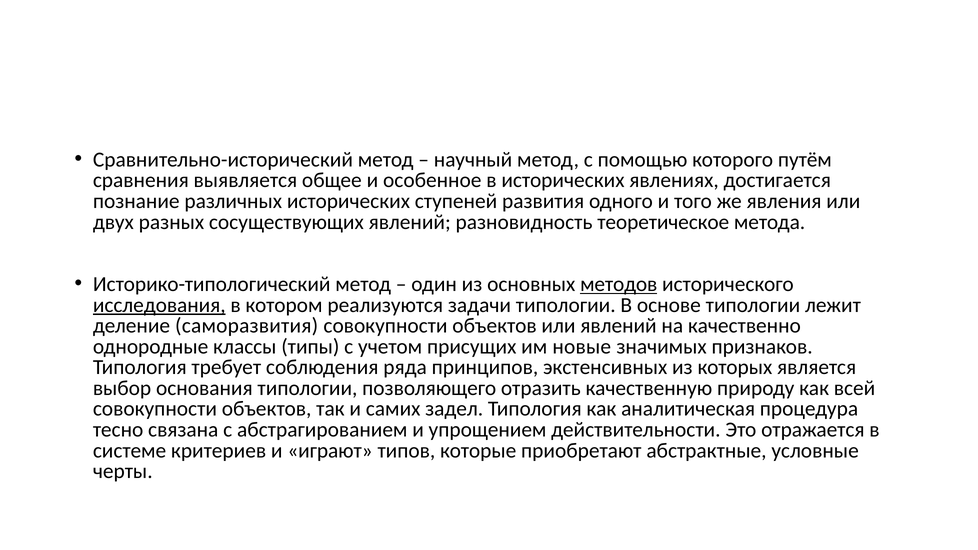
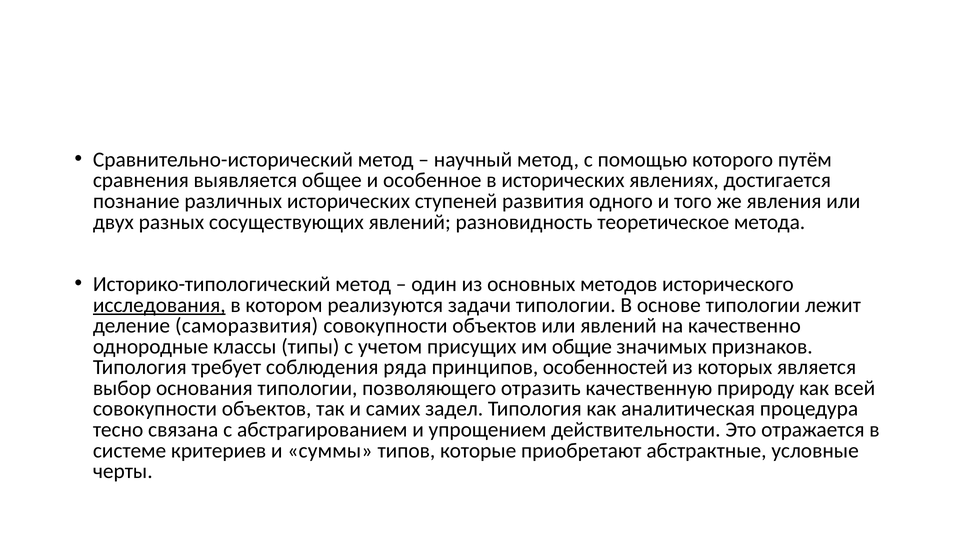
методов underline: present -> none
новые: новые -> общие
экстенсивных: экстенсивных -> особенностей
играют: играют -> суммы
